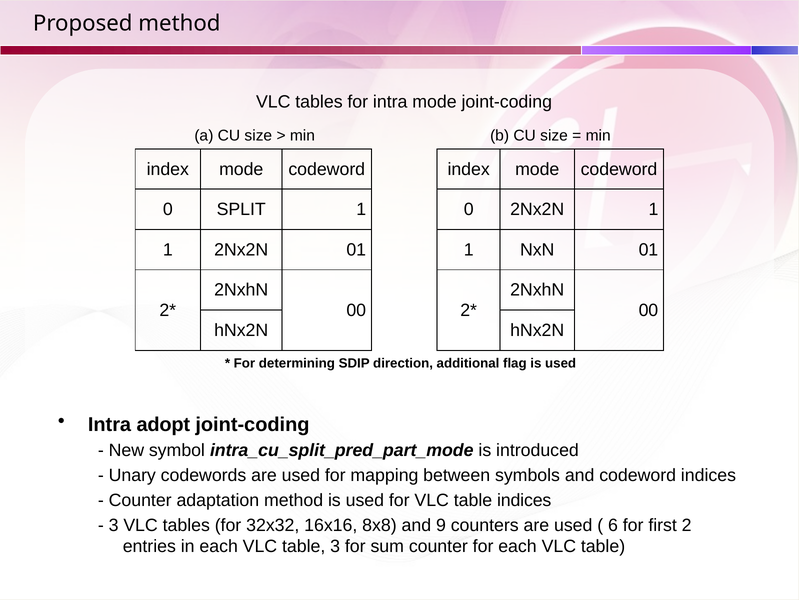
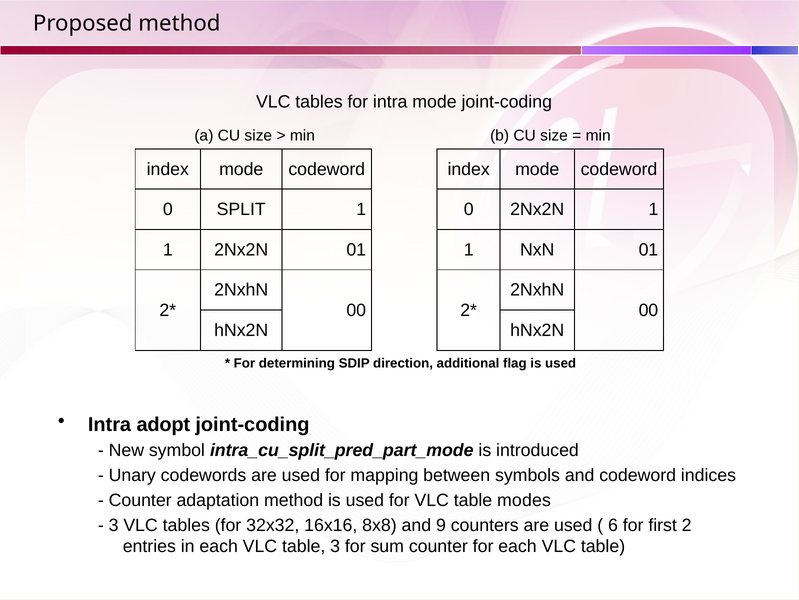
table indices: indices -> modes
